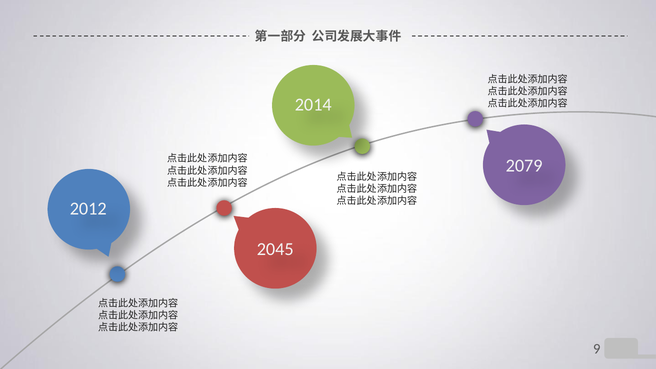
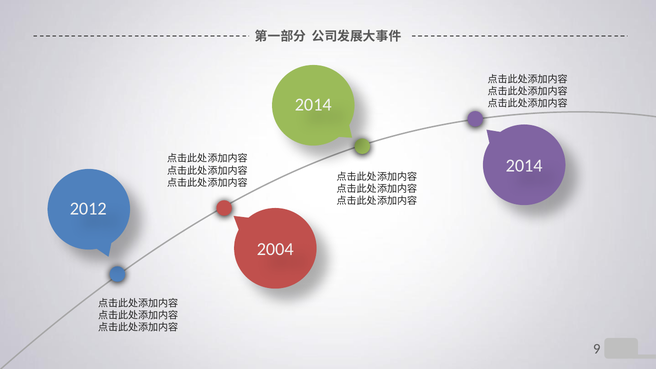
2079 at (524, 166): 2079 -> 2014
2045: 2045 -> 2004
